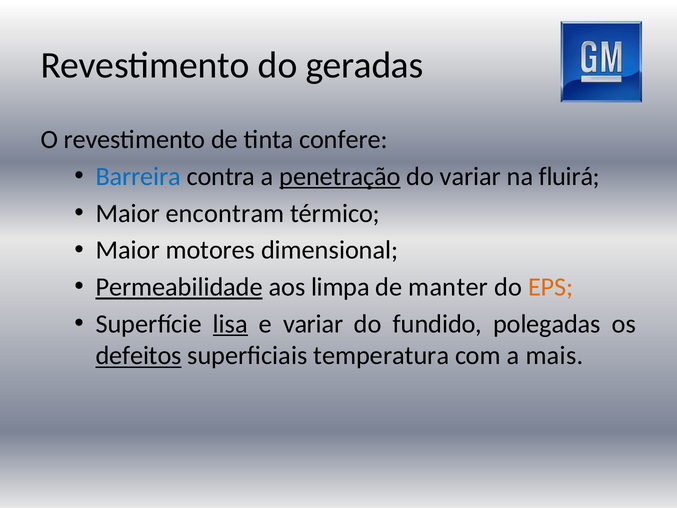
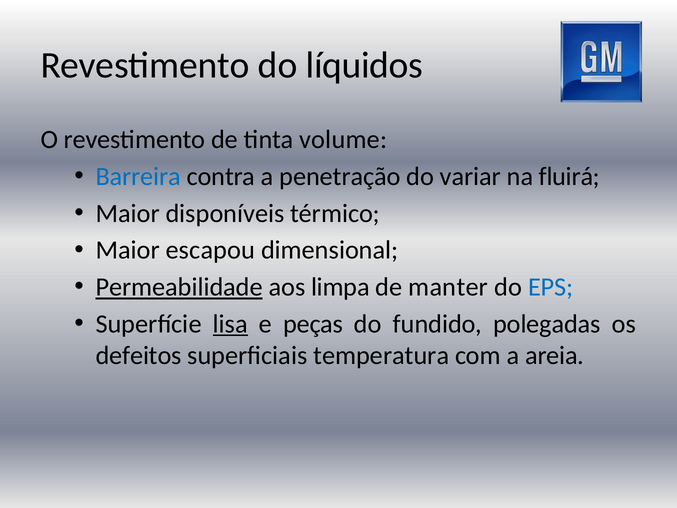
geradas: geradas -> líquidos
confere: confere -> volume
penetração underline: present -> none
encontram: encontram -> disponíveis
motores: motores -> escapou
EPS colour: orange -> blue
e variar: variar -> peças
defeitos underline: present -> none
mais: mais -> areia
